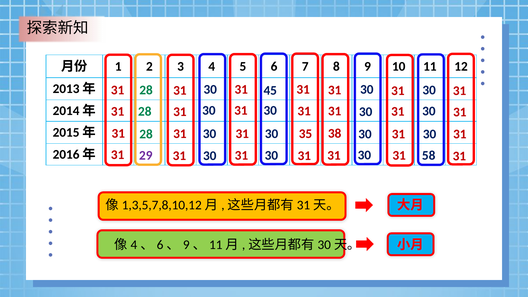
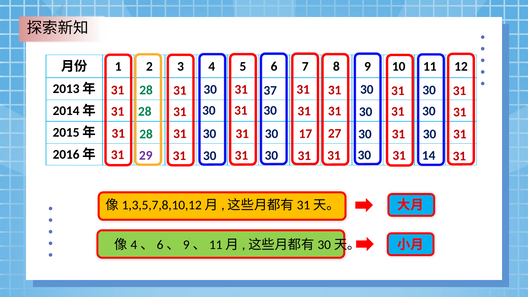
45: 45 -> 37
35: 35 -> 17
38: 38 -> 27
58: 58 -> 14
